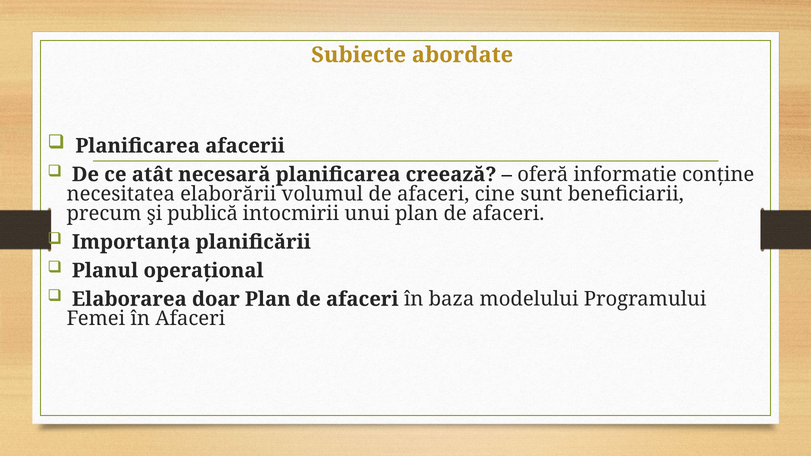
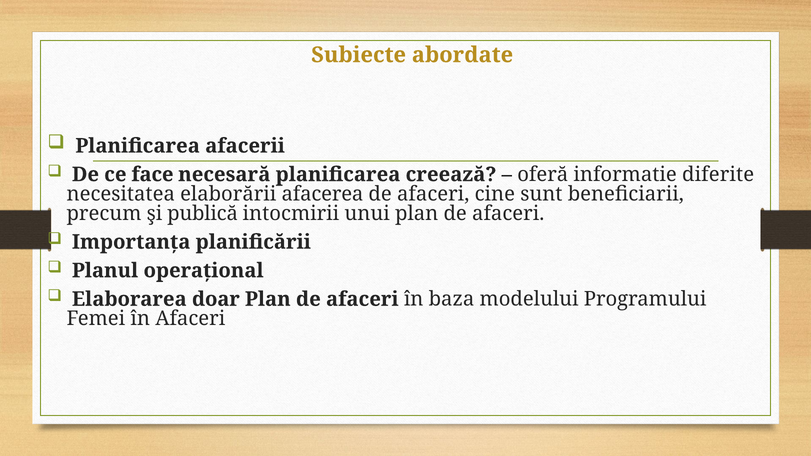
atât: atât -> face
conține: conține -> diferite
volumul: volumul -> afacerea
